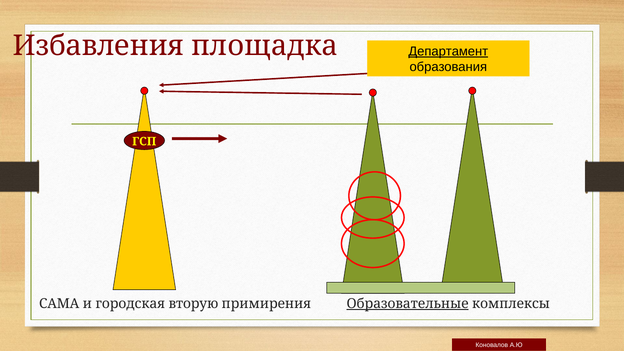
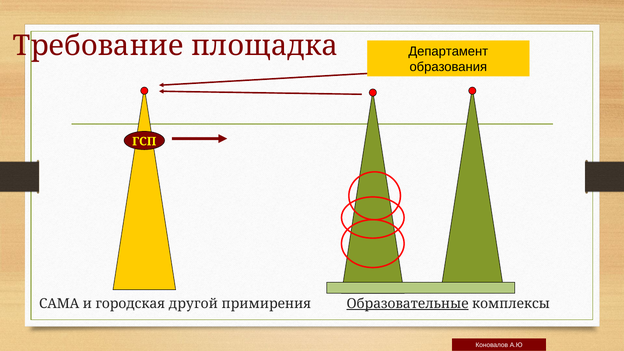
Избавления: Избавления -> Требование
Департамент underline: present -> none
вторую: вторую -> другой
